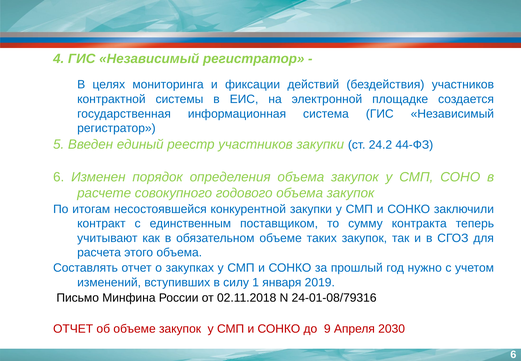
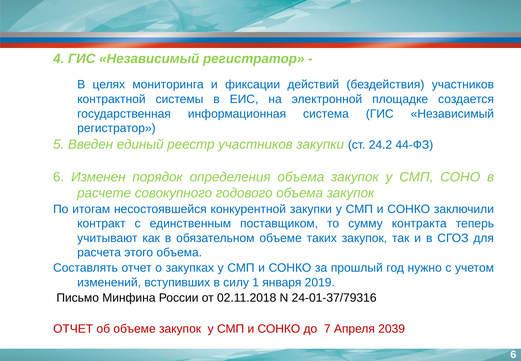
24-01-08/79316: 24-01-08/79316 -> 24-01-37/79316
9: 9 -> 7
2030: 2030 -> 2039
